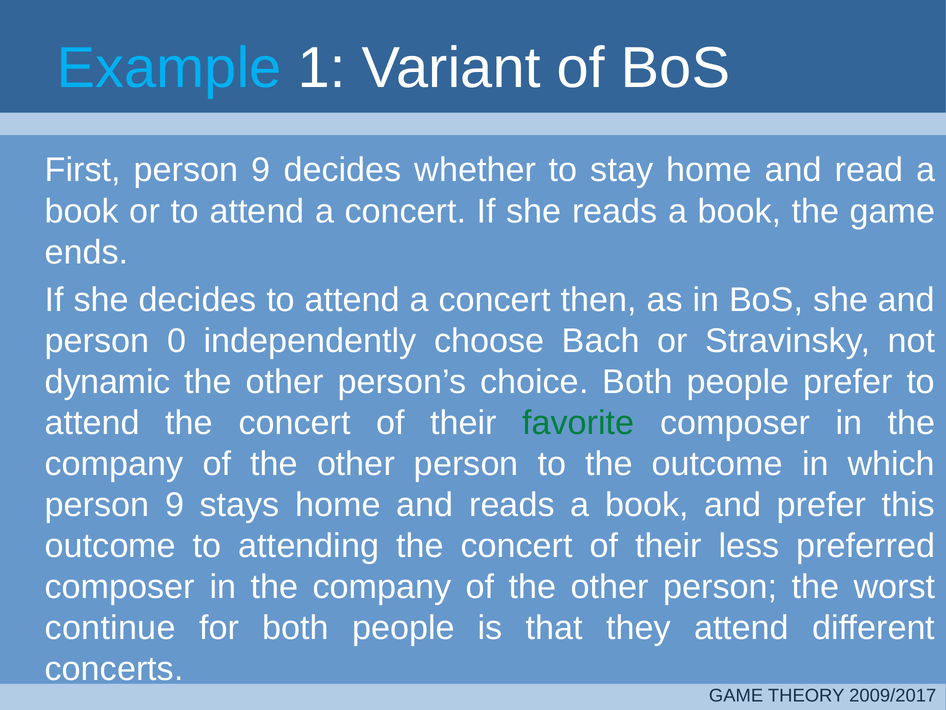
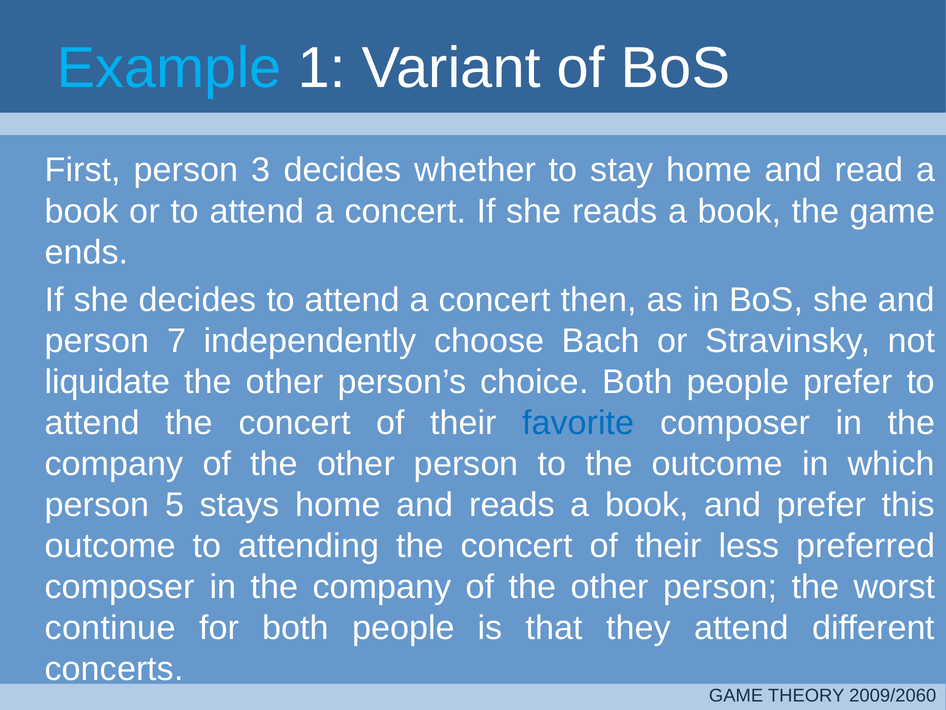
First person 9: 9 -> 3
0: 0 -> 7
dynamic: dynamic -> liquidate
favorite colour: green -> blue
9 at (175, 505): 9 -> 5
2009/2017: 2009/2017 -> 2009/2060
